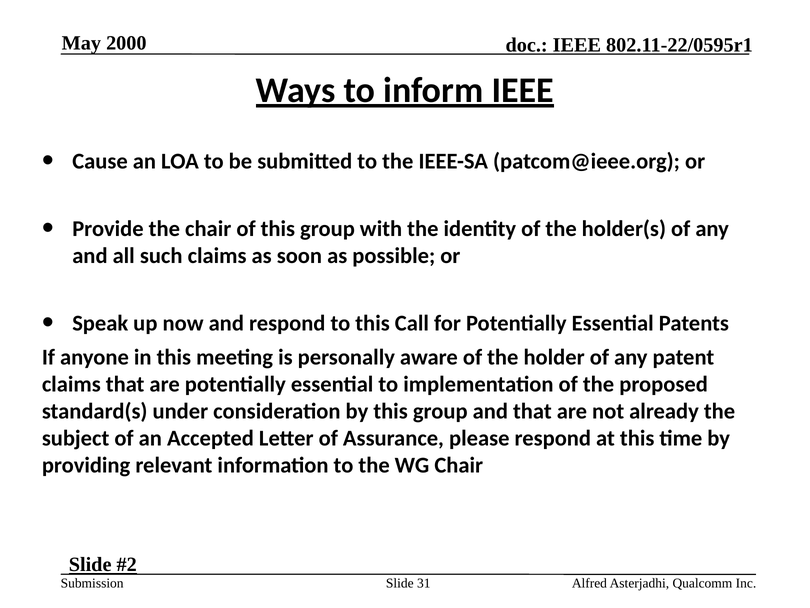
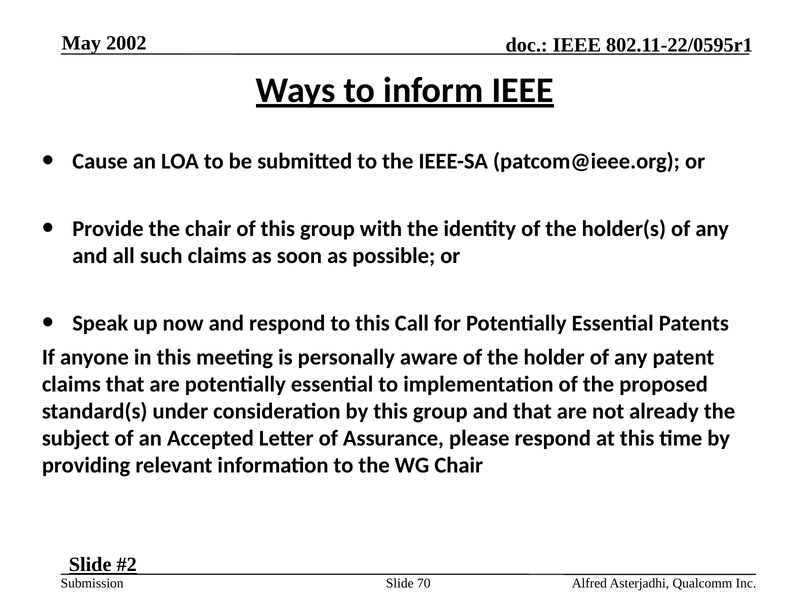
2000: 2000 -> 2002
31: 31 -> 70
